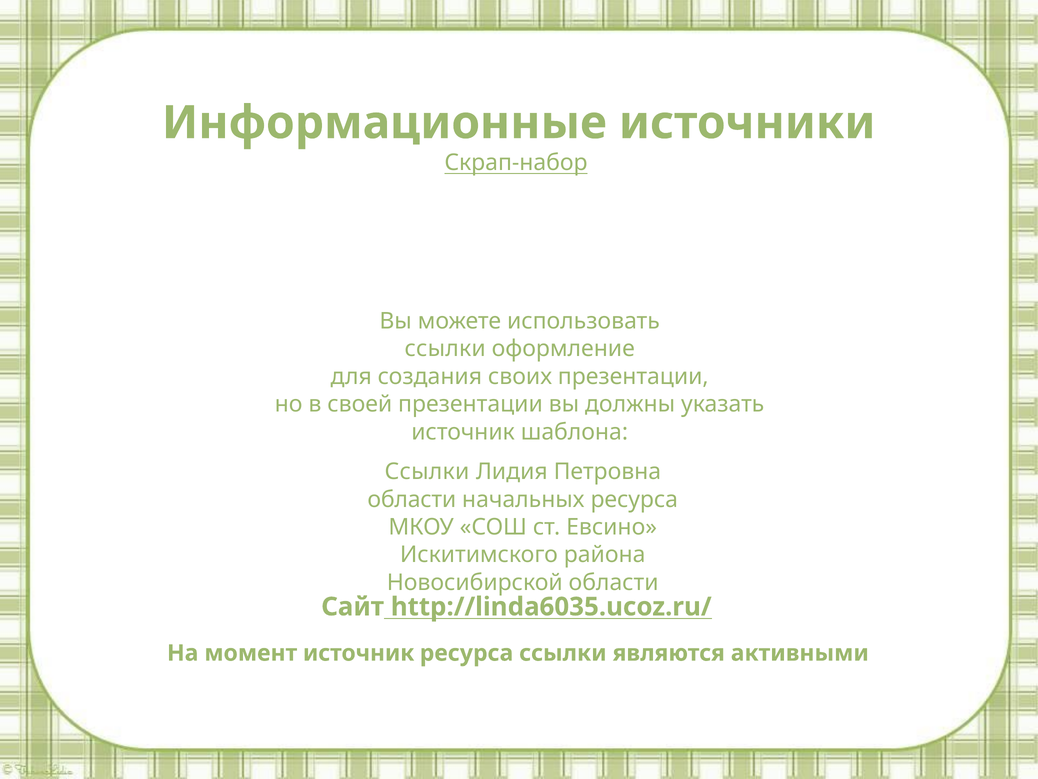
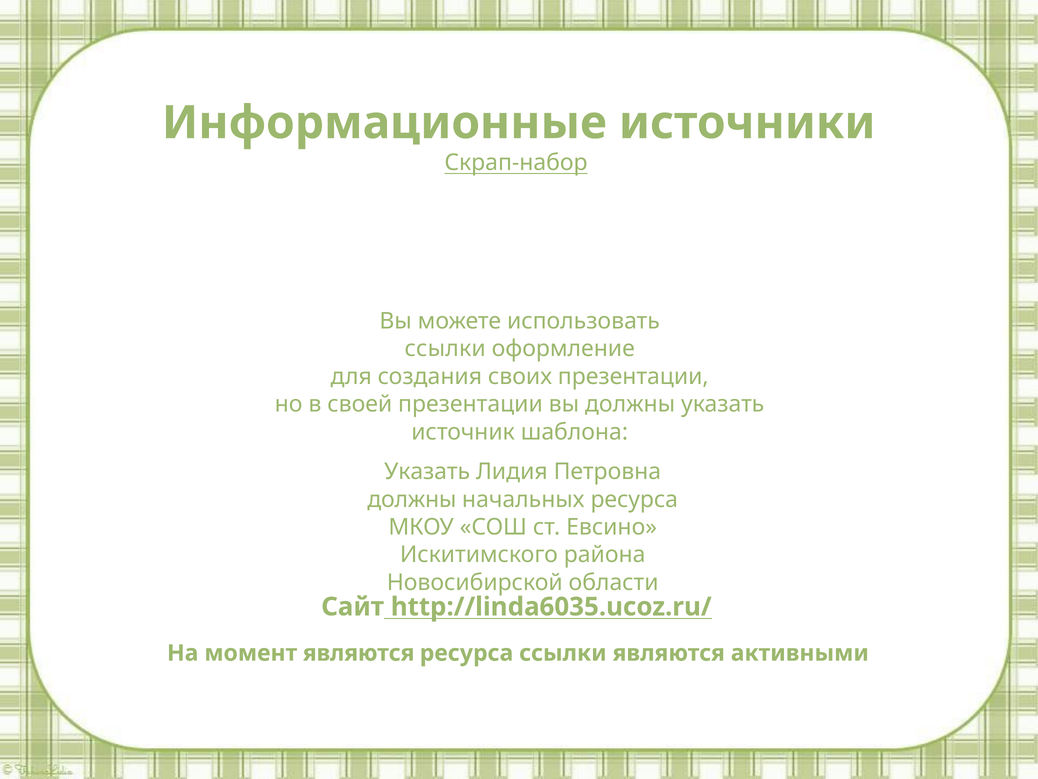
Ссылки at (427, 471): Ссылки -> Указать
области at (412, 499): области -> должны
момент источник: источник -> являются
